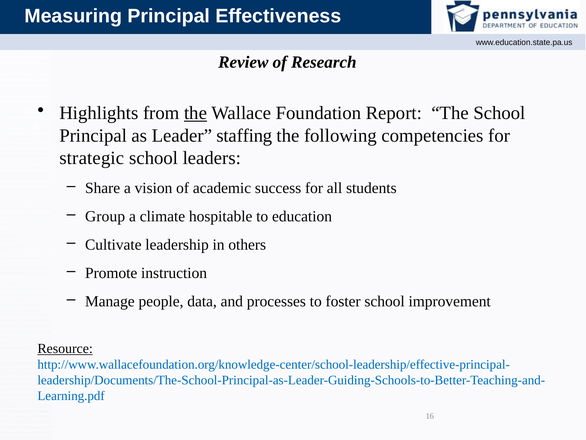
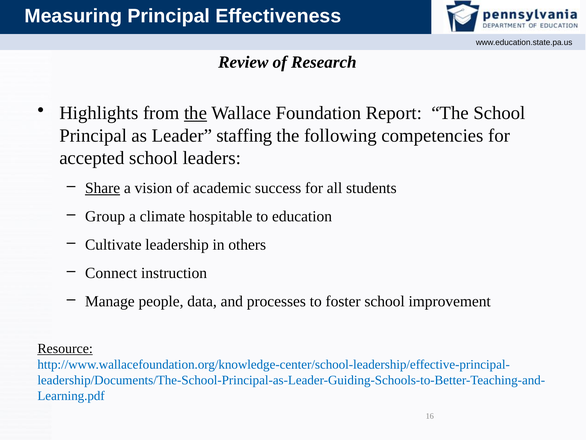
strategic: strategic -> accepted
Share underline: none -> present
Promote: Promote -> Connect
